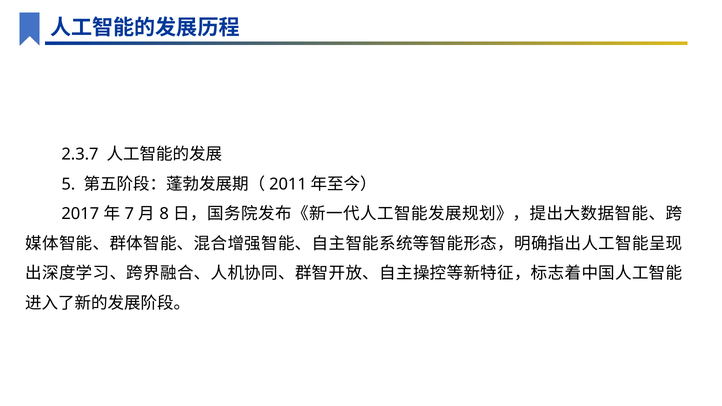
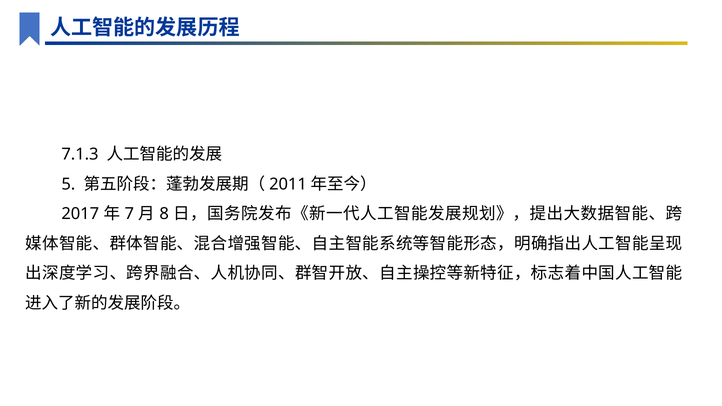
2.3.7: 2.3.7 -> 7.1.3
